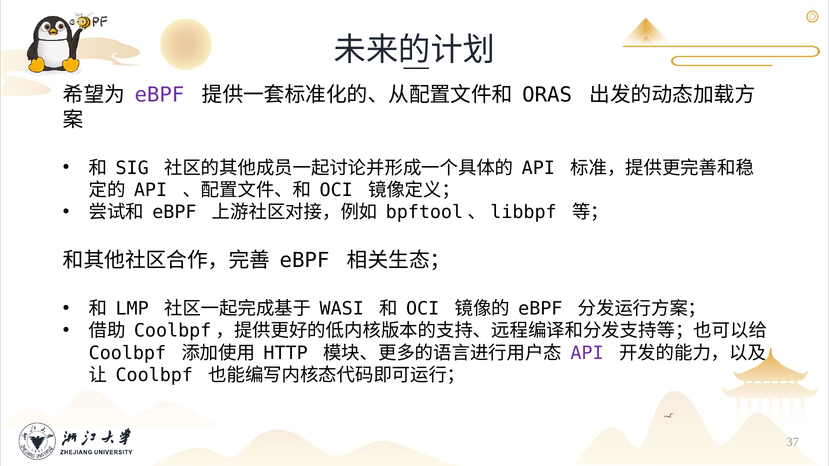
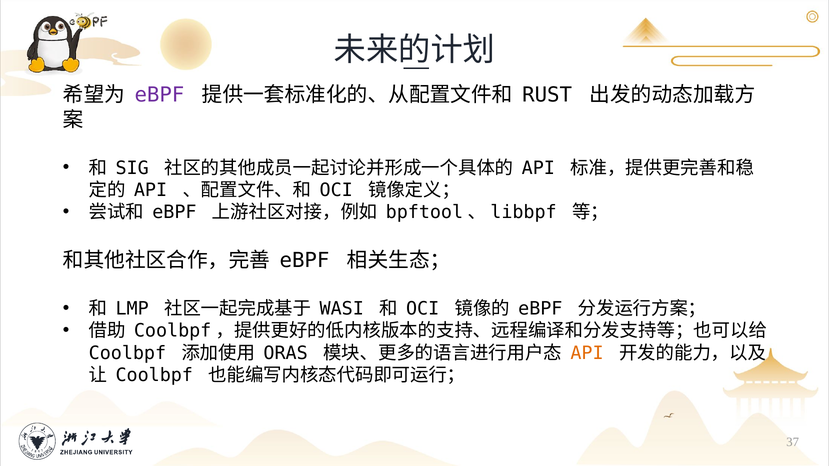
ORAS: ORAS -> RUST
HTTP: HTTP -> ORAS
API at (587, 353) colour: purple -> orange
